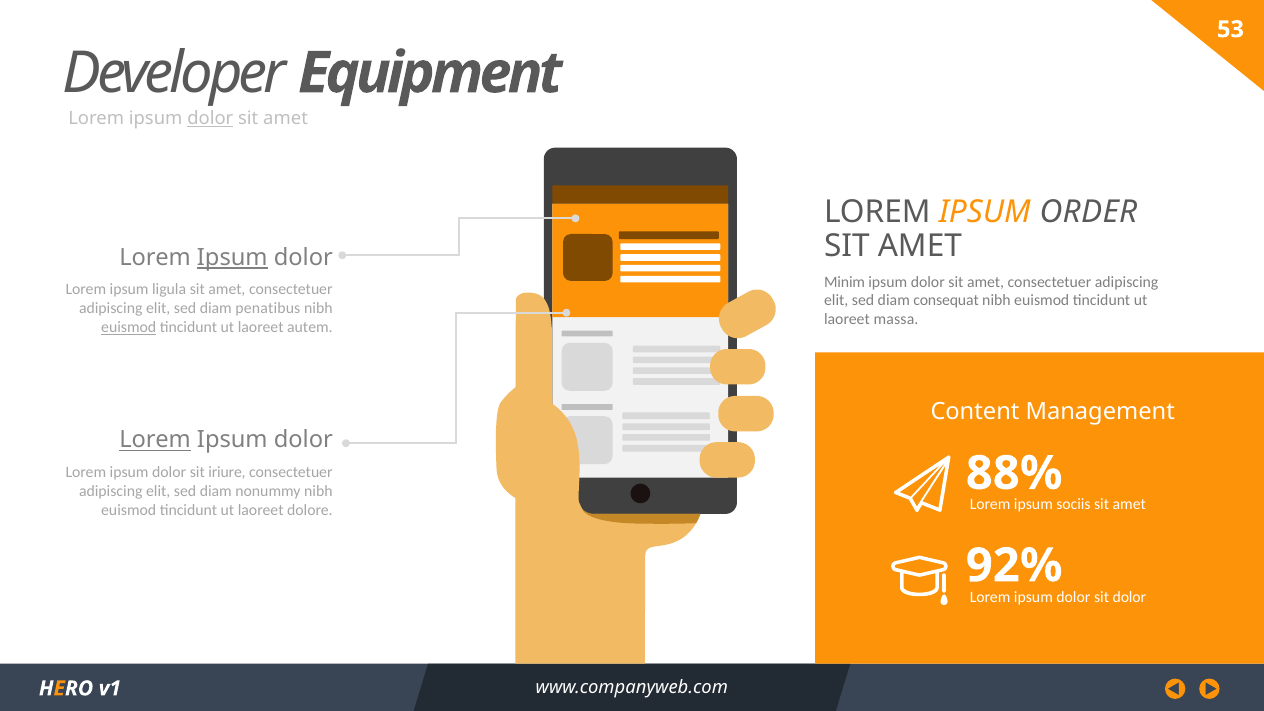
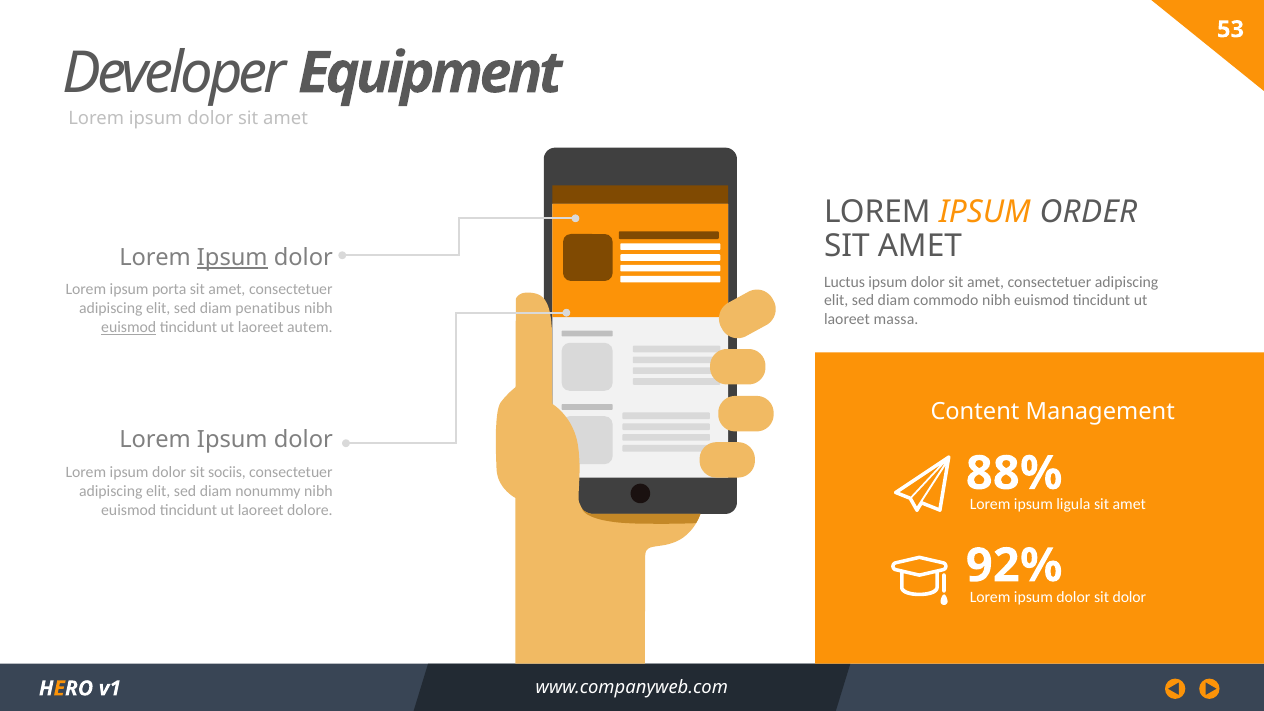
dolor at (210, 119) underline: present -> none
Minim: Minim -> Luctus
ligula: ligula -> porta
consequat: consequat -> commodo
Lorem at (155, 440) underline: present -> none
iriure: iriure -> sociis
sociis: sociis -> ligula
